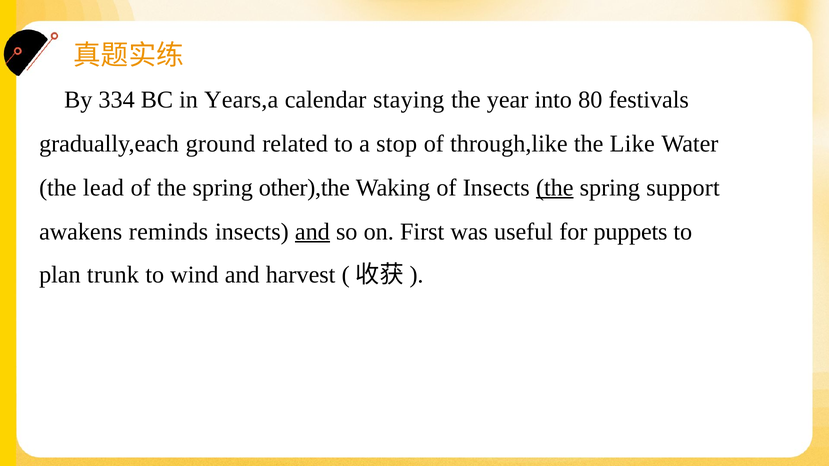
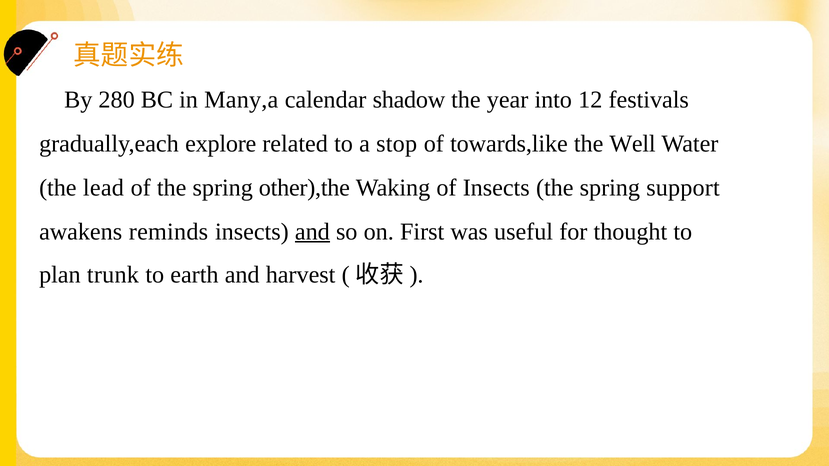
334: 334 -> 280
Years,a: Years,a -> Many,a
staying: staying -> shadow
80: 80 -> 12
ground: ground -> explore
through,like: through,like -> towards,like
Like: Like -> Well
the at (555, 188) underline: present -> none
puppets: puppets -> thought
wind: wind -> earth
